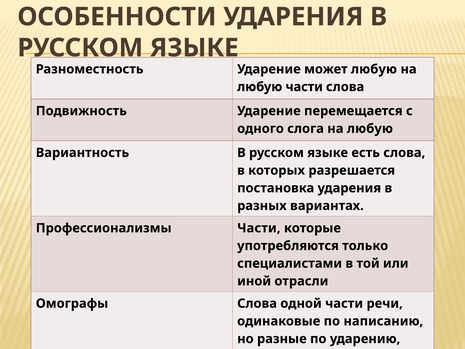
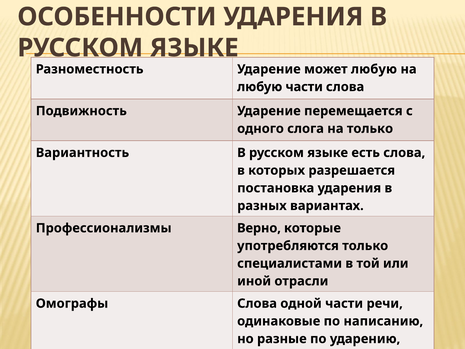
слога на любую: любую -> только
Профессионализмы Части: Части -> Верно
